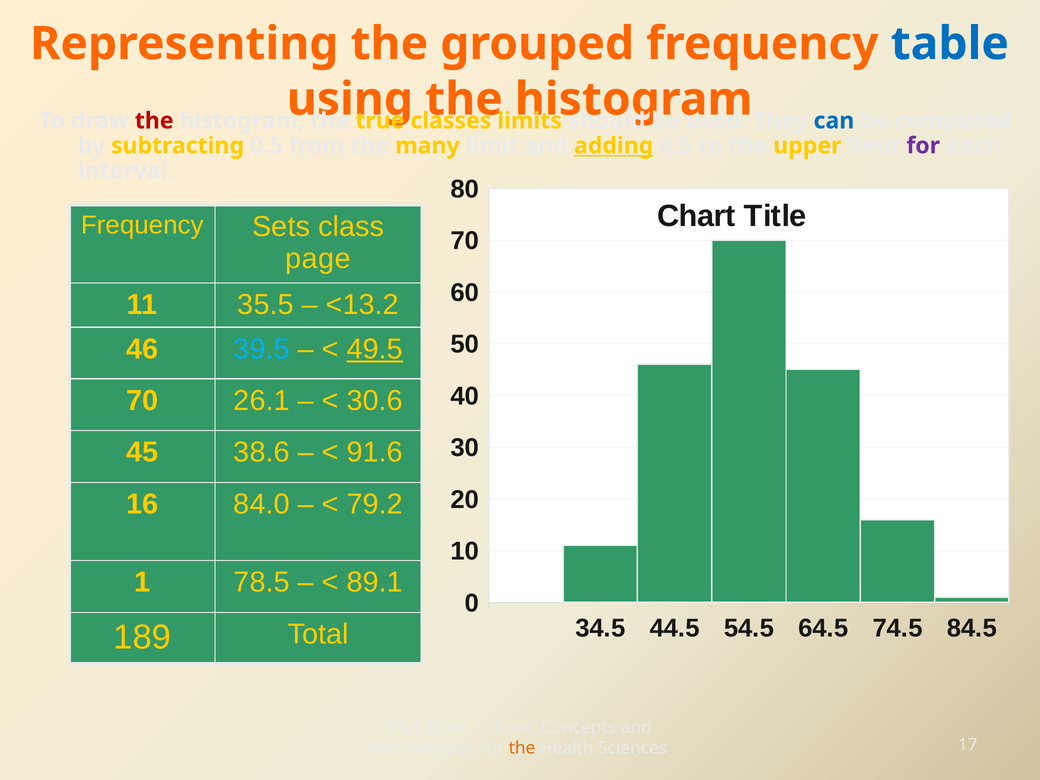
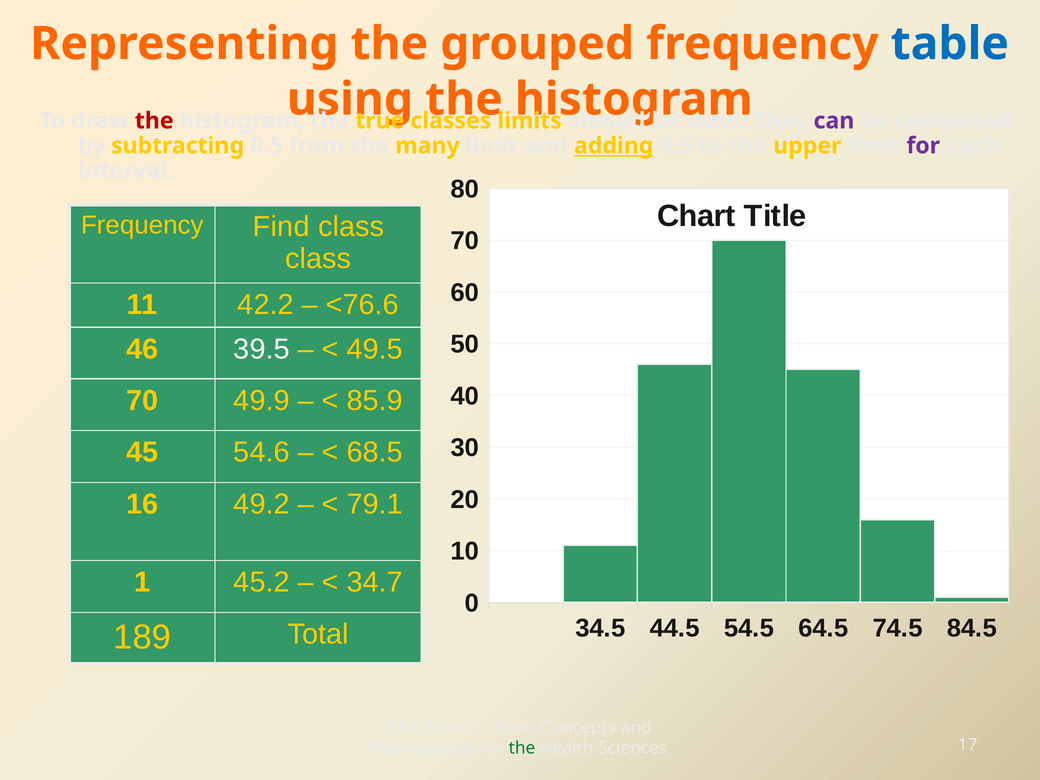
can colour: blue -> purple
Sets: Sets -> Find
page at (318, 259): page -> class
35.5: 35.5 -> 42.2
<13.2: <13.2 -> <76.6
39.5 colour: light blue -> white
49.5 underline: present -> none
26.1: 26.1 -> 49.9
30.6: 30.6 -> 85.9
38.6: 38.6 -> 54.6
91.6: 91.6 -> 68.5
84.0: 84.0 -> 49.2
79.2: 79.2 -> 79.1
78.5: 78.5 -> 45.2
89.1: 89.1 -> 34.7
the at (522, 748) colour: orange -> green
